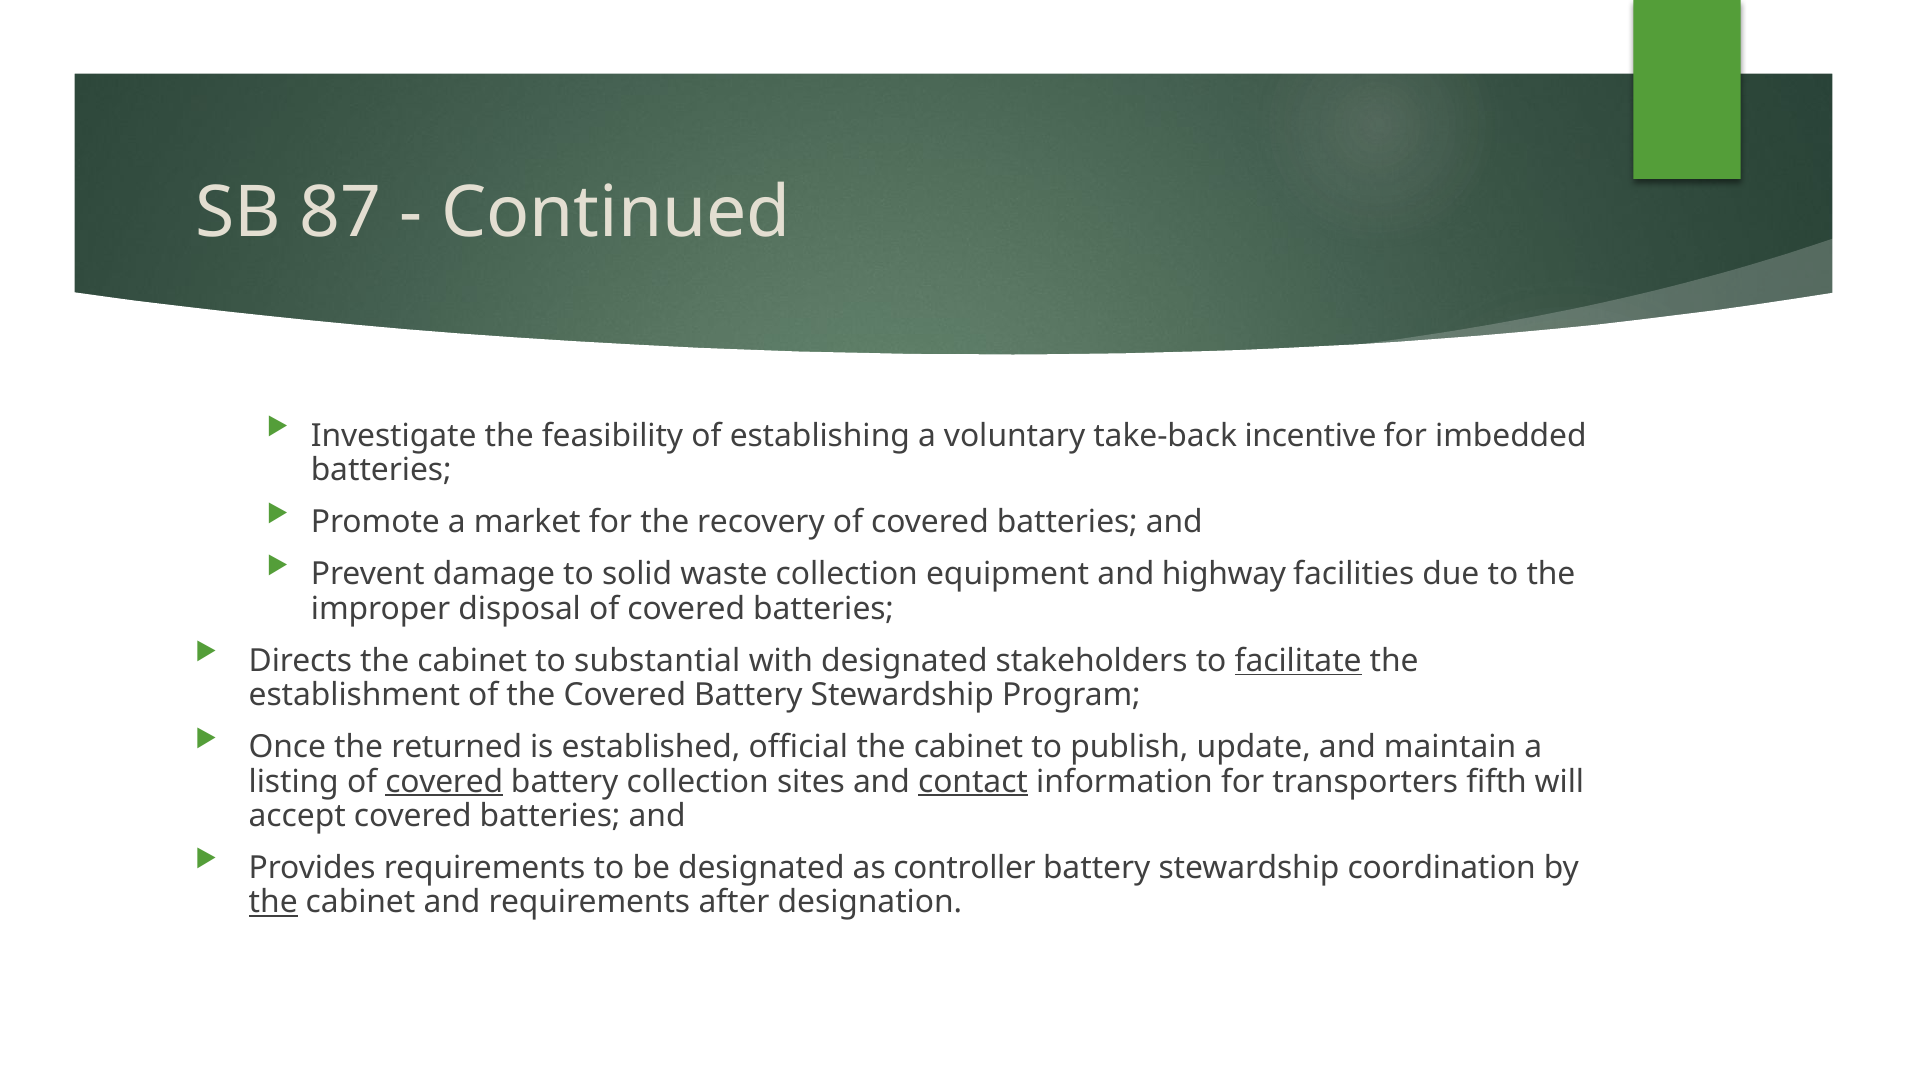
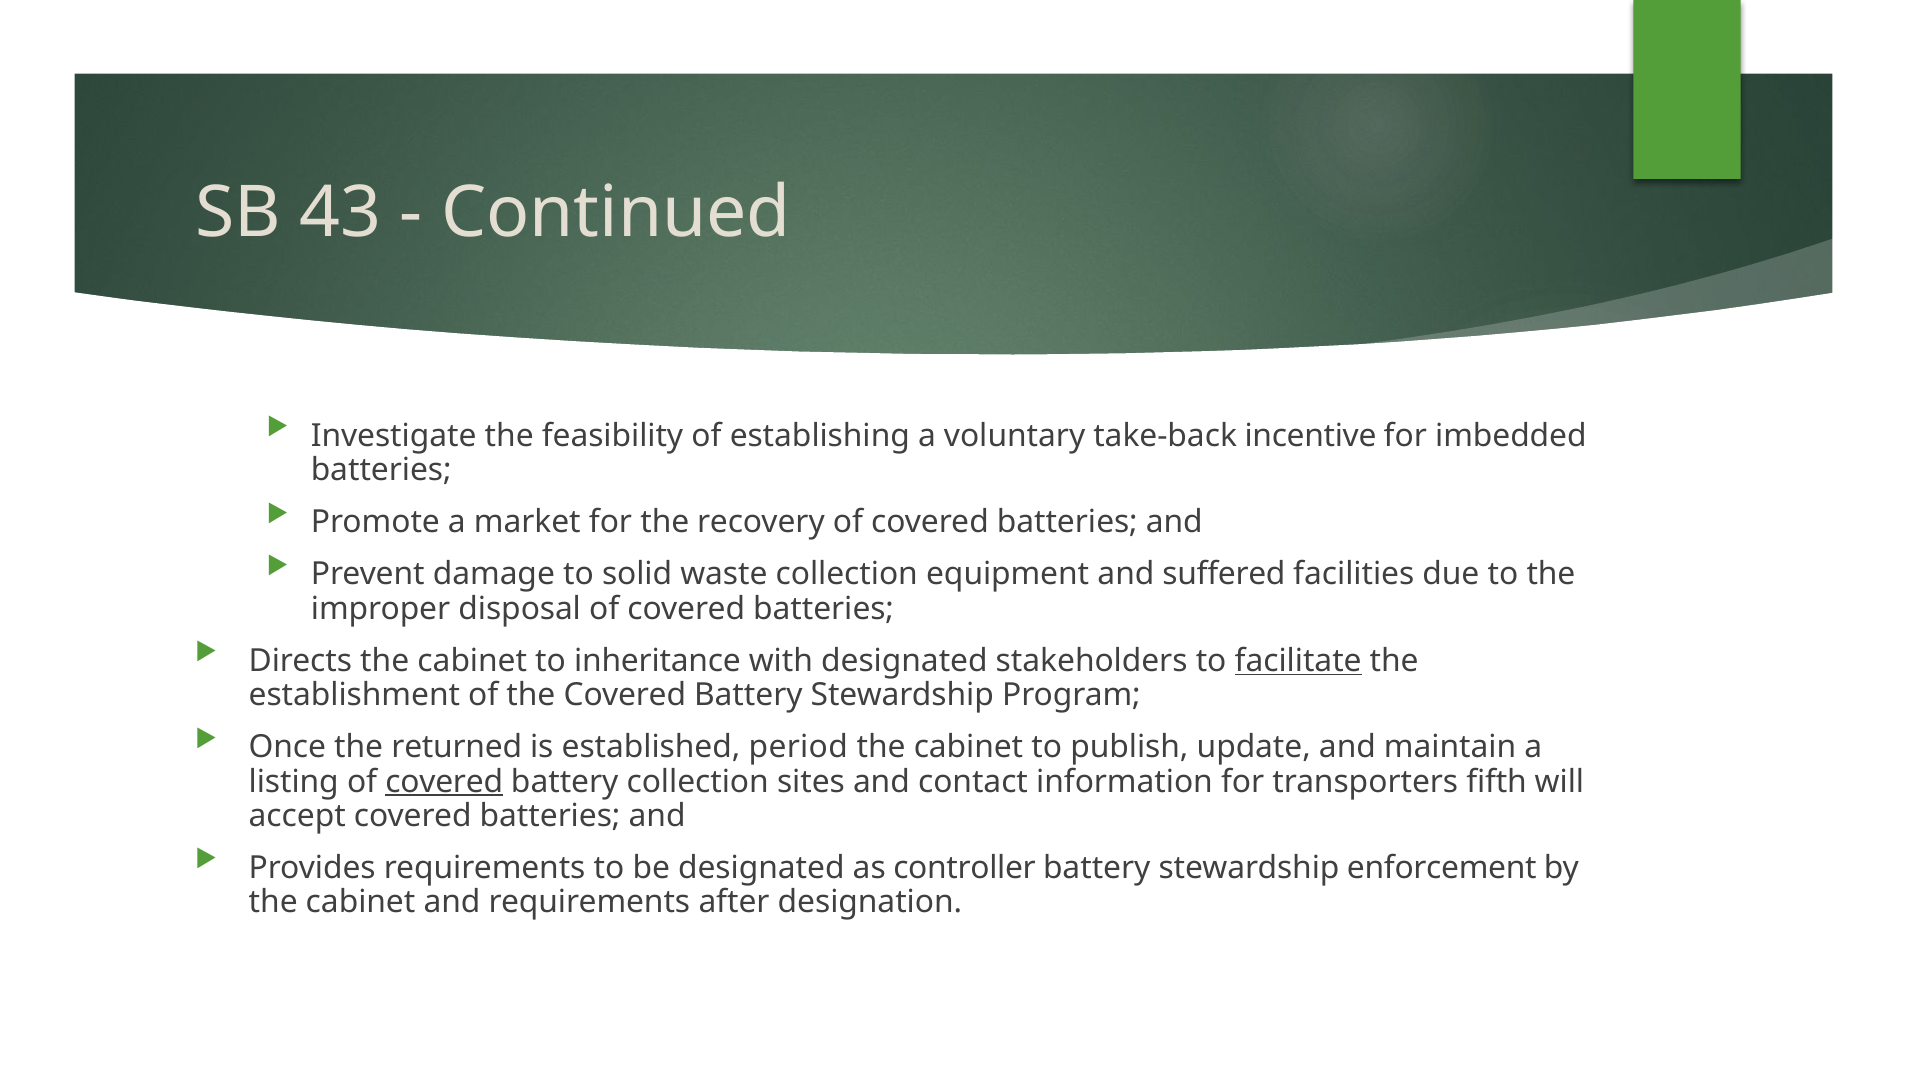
87: 87 -> 43
highway: highway -> suffered
substantial: substantial -> inheritance
official: official -> period
contact underline: present -> none
coordination: coordination -> enforcement
the at (273, 903) underline: present -> none
